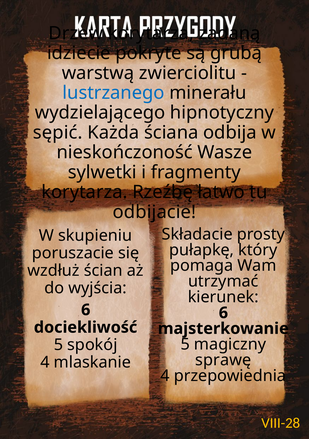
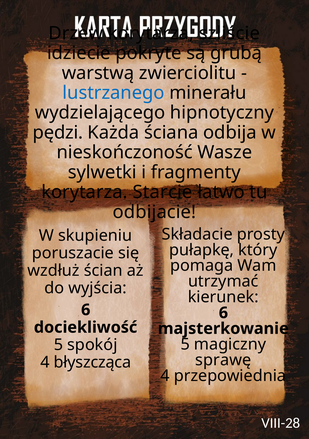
zadaną: zadaną -> szliście
sępić: sępić -> pędzi
Rzeźbę: Rzeźbę -> Starcie
mlaskanie: mlaskanie -> błyszcząca
VIII-28 colour: yellow -> white
